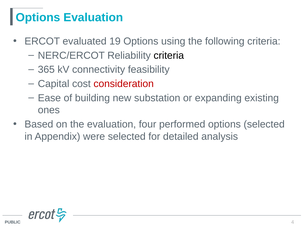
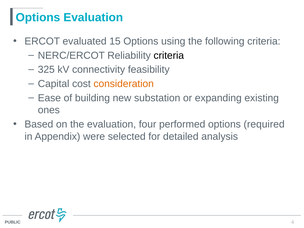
19: 19 -> 15
365: 365 -> 325
consideration colour: red -> orange
options selected: selected -> required
